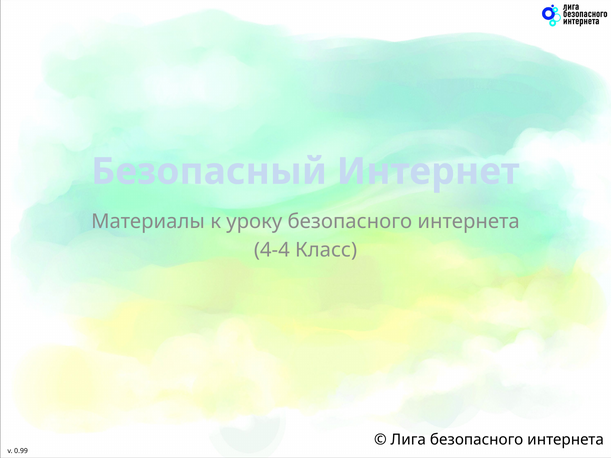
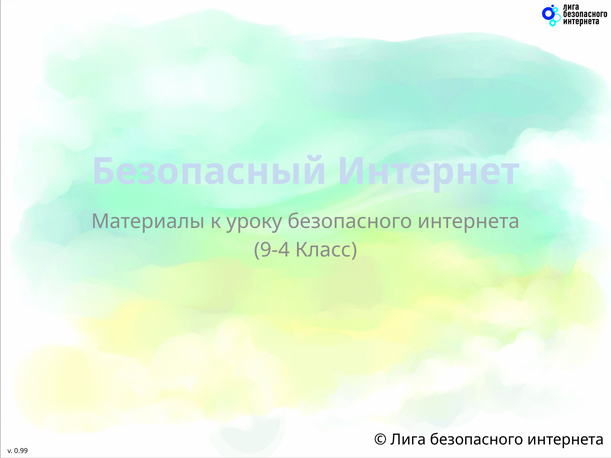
4-4: 4-4 -> 9-4
